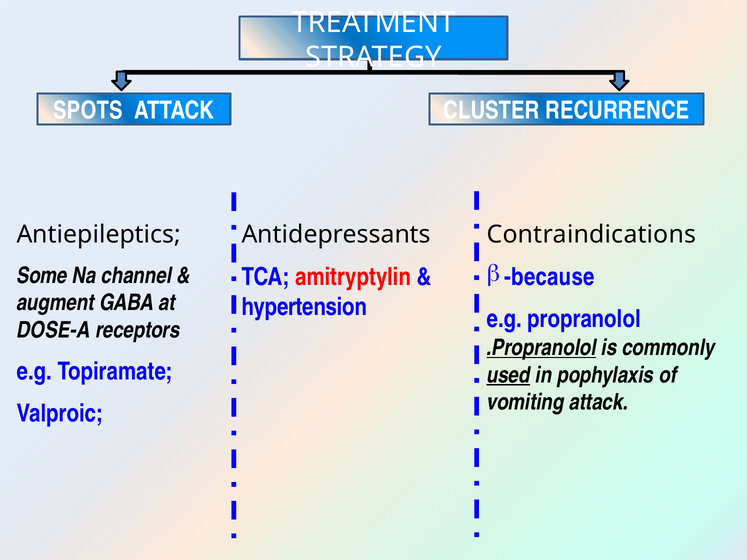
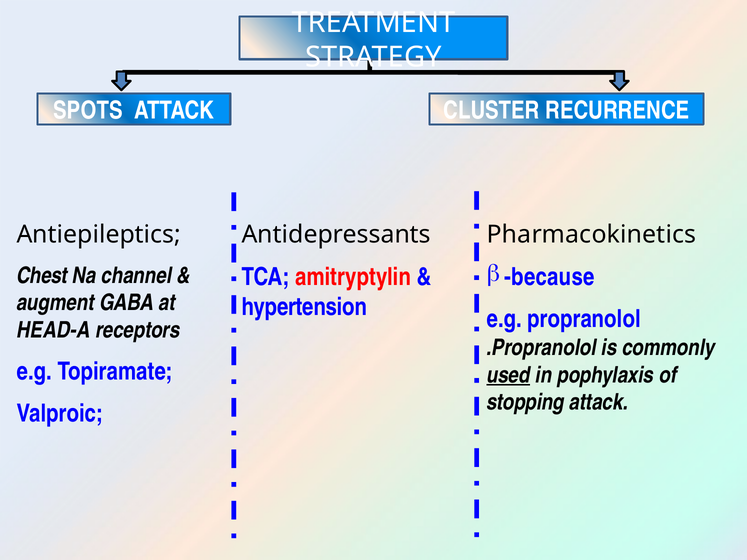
Contraindications: Contraindications -> Pharmacokinetics
Some: Some -> Chest
DOSE-A: DOSE-A -> HEAD-A
.Propranolol underline: present -> none
vomiting: vomiting -> stopping
